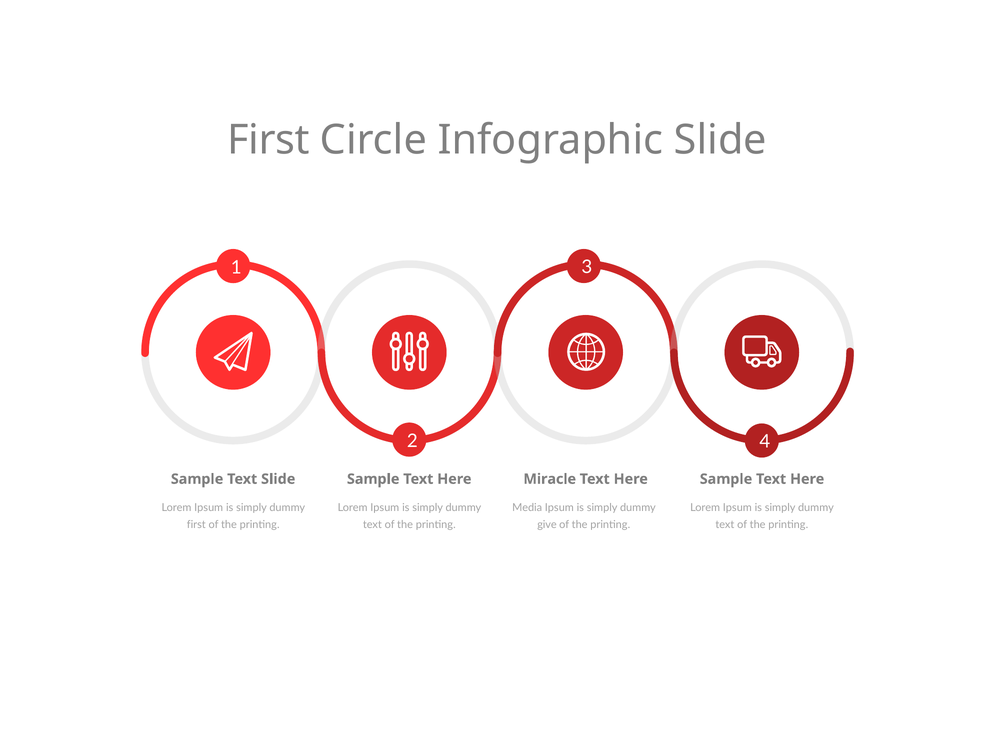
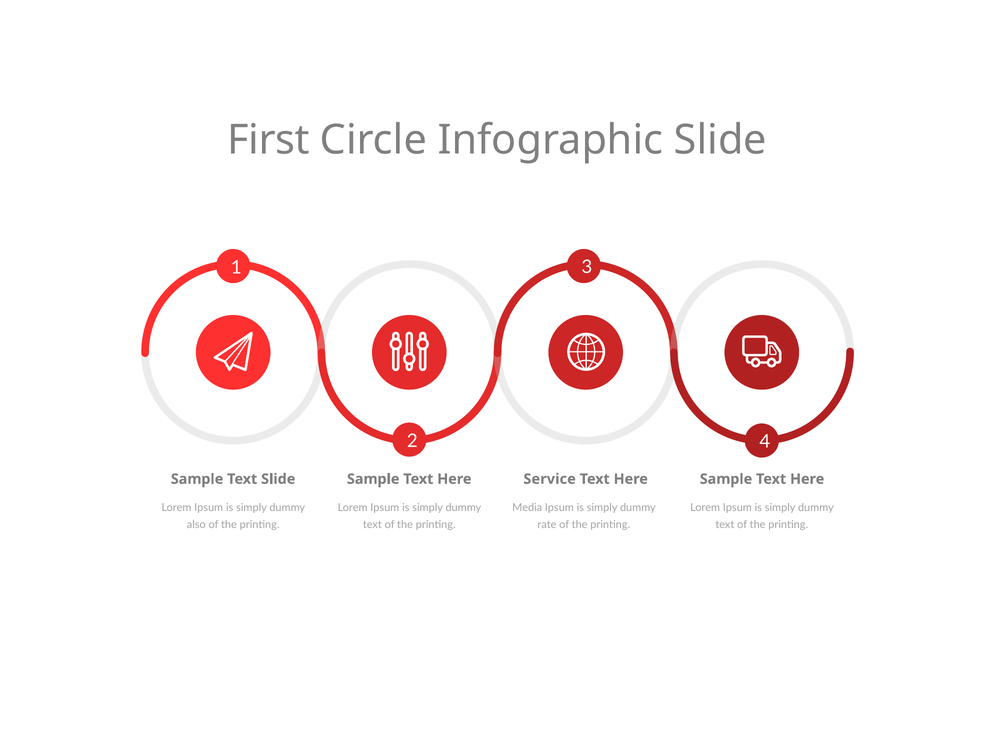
Miracle: Miracle -> Service
first at (196, 524): first -> also
give: give -> rate
